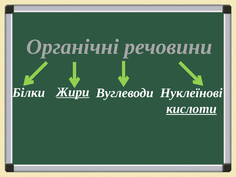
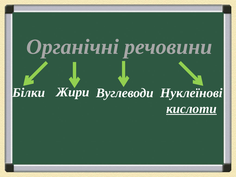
Жири underline: present -> none
